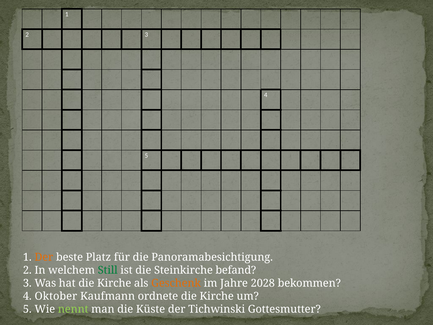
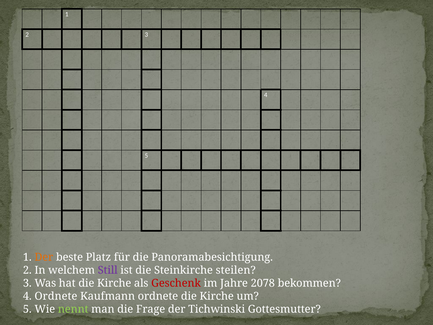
Still colour: green -> purple
befand: befand -> steilen
Geschenk colour: orange -> red
2028: 2028 -> 2078
4 Oktober: Oktober -> Ordnete
Küste: Küste -> Frage
